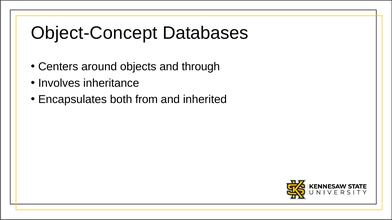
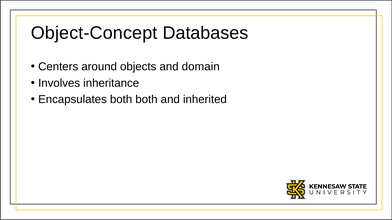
through: through -> domain
both from: from -> both
